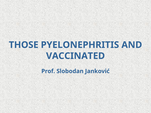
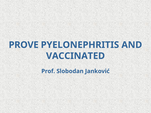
THOSE: THOSE -> PROVE
